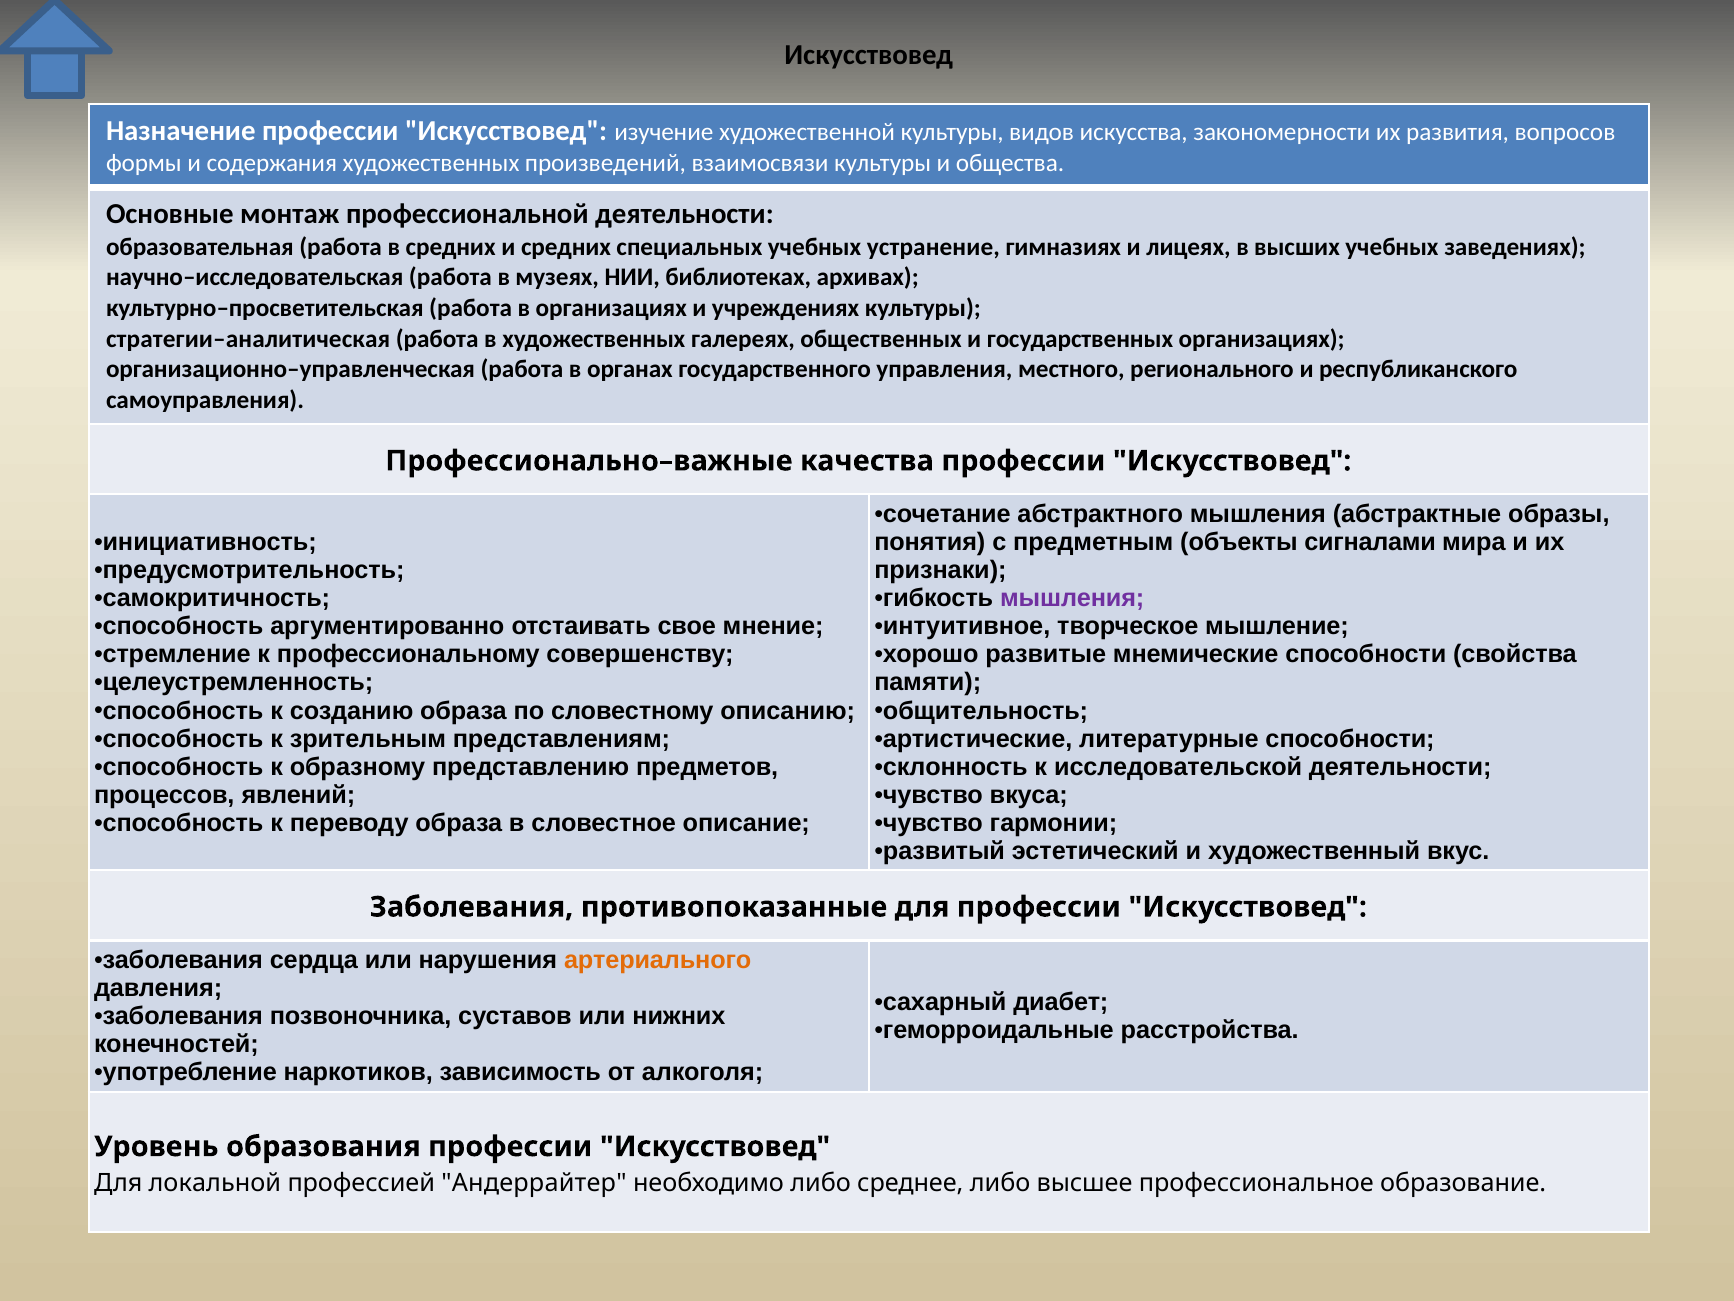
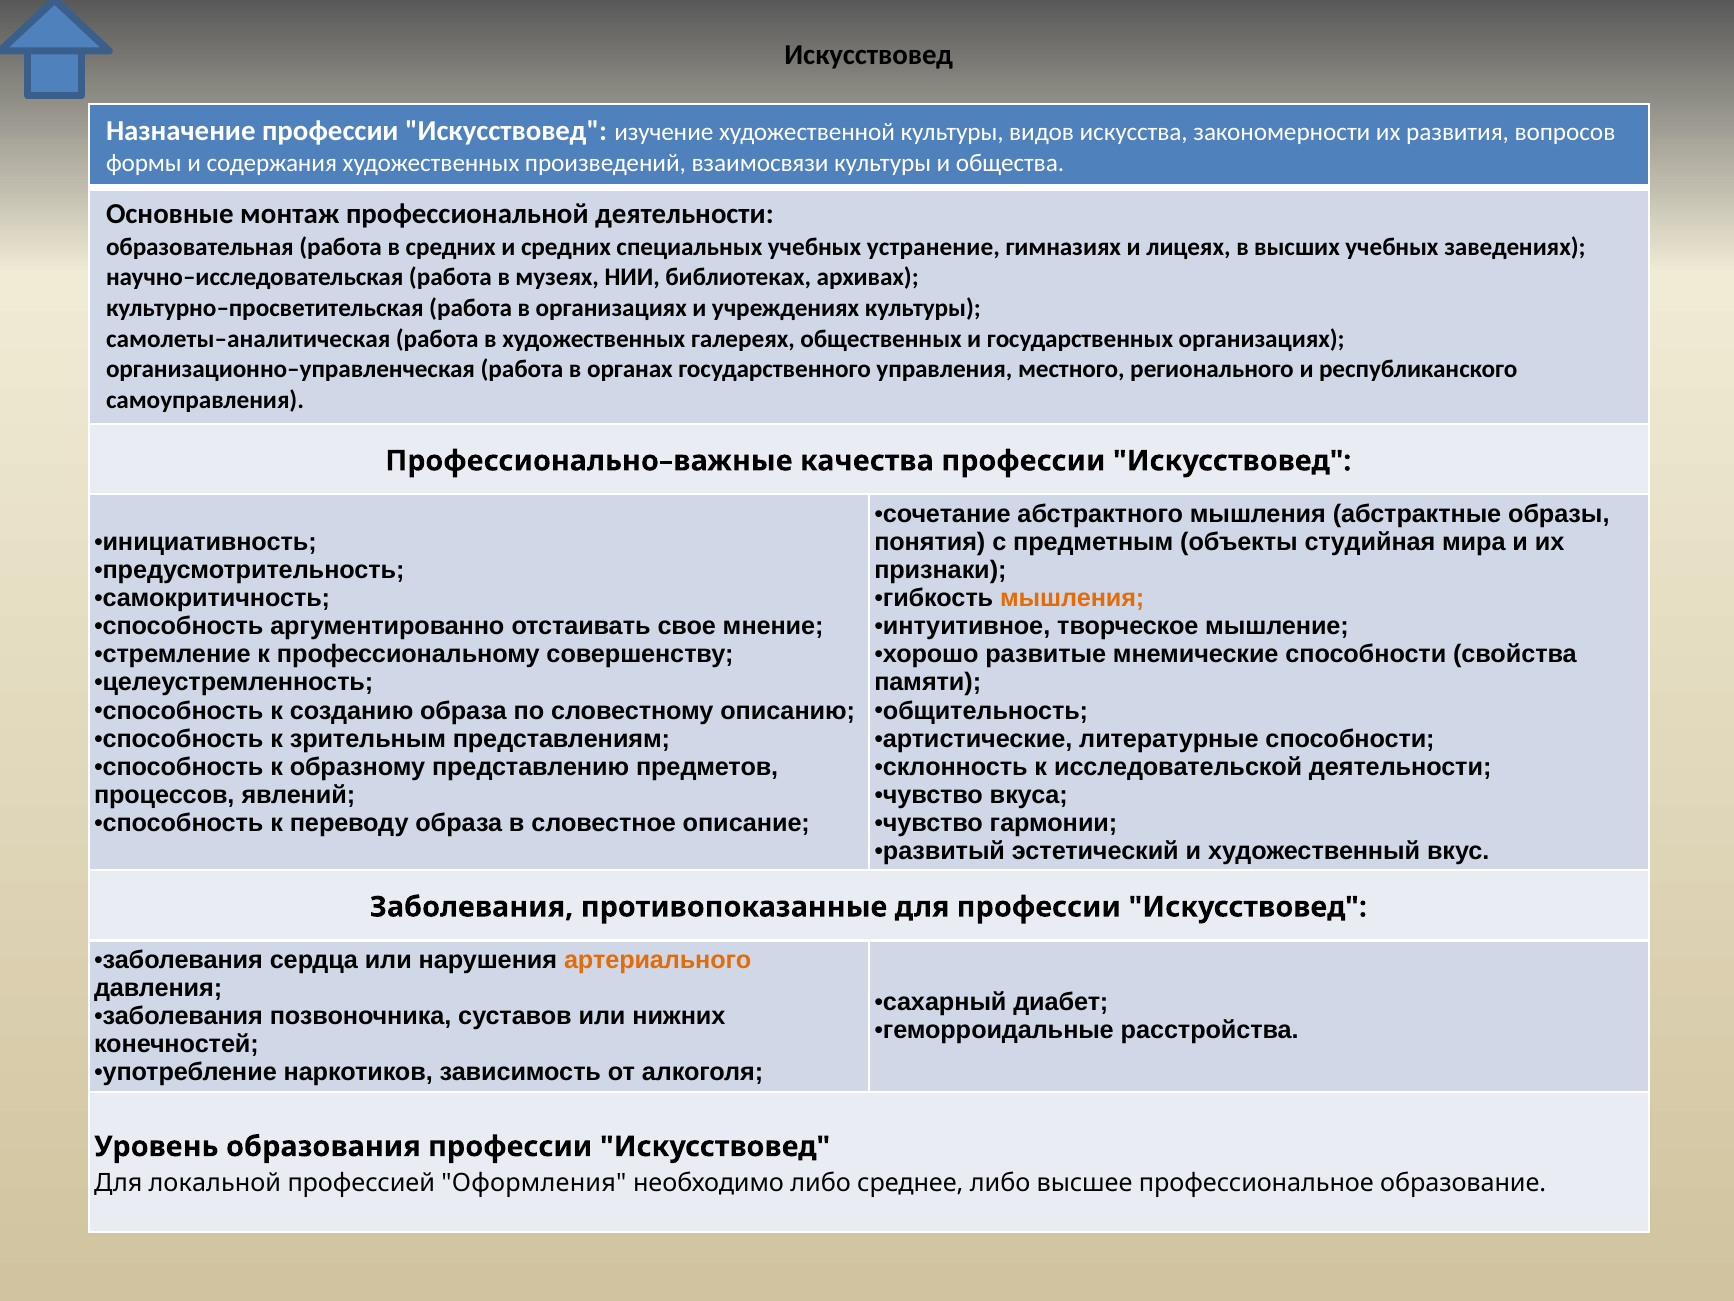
стратегии–аналитическая: стратегии–аналитическая -> самолеты–аналитическая
сигналами: сигналами -> студийная
мышления at (1072, 598) colour: purple -> orange
Андеррайтер: Андеррайтер -> Оформления
